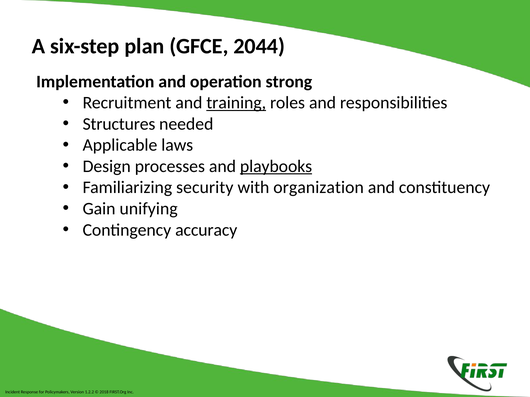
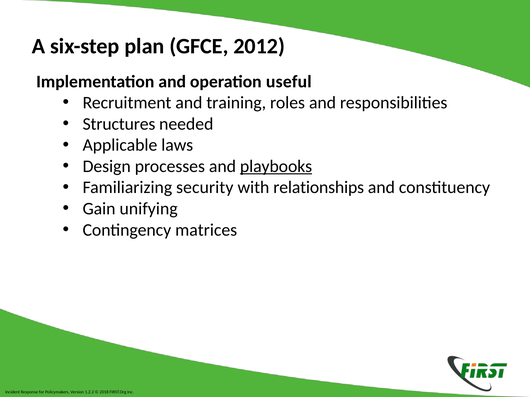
2044: 2044 -> 2012
strong: strong -> useful
training underline: present -> none
organization: organization -> relationships
accuracy: accuracy -> matrices
